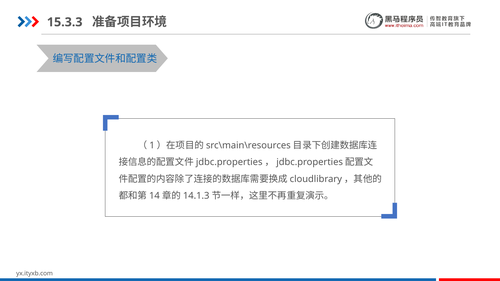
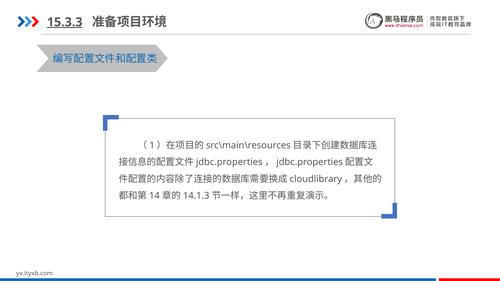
15.3.3 underline: none -> present
